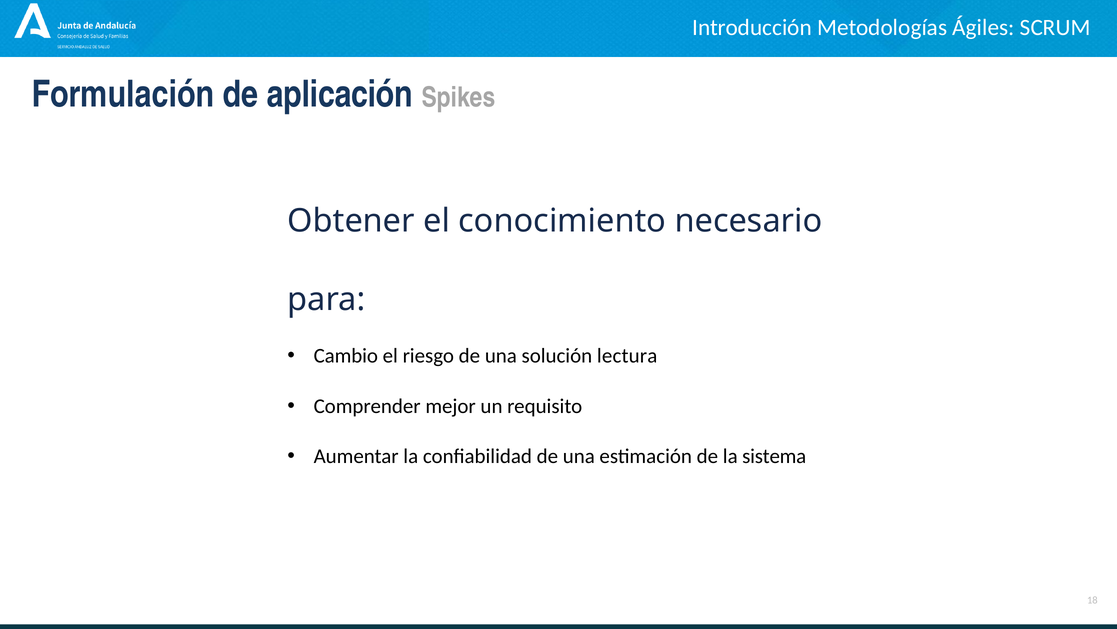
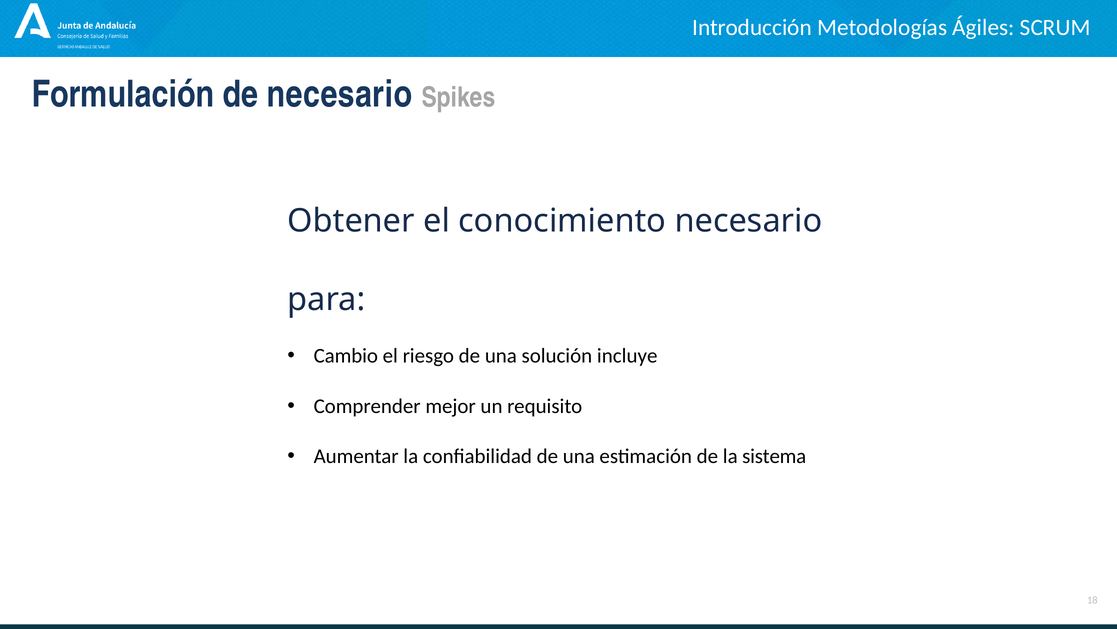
de aplicación: aplicación -> necesario
lectura: lectura -> incluye
